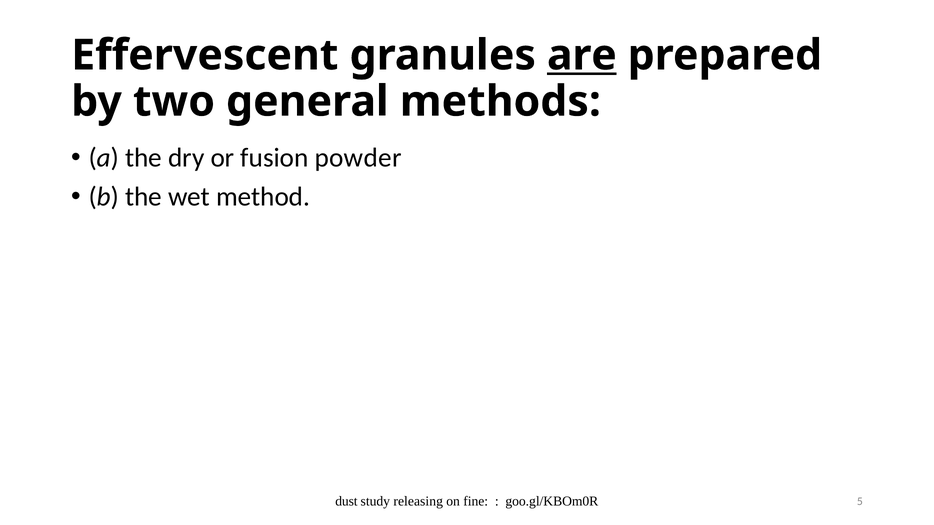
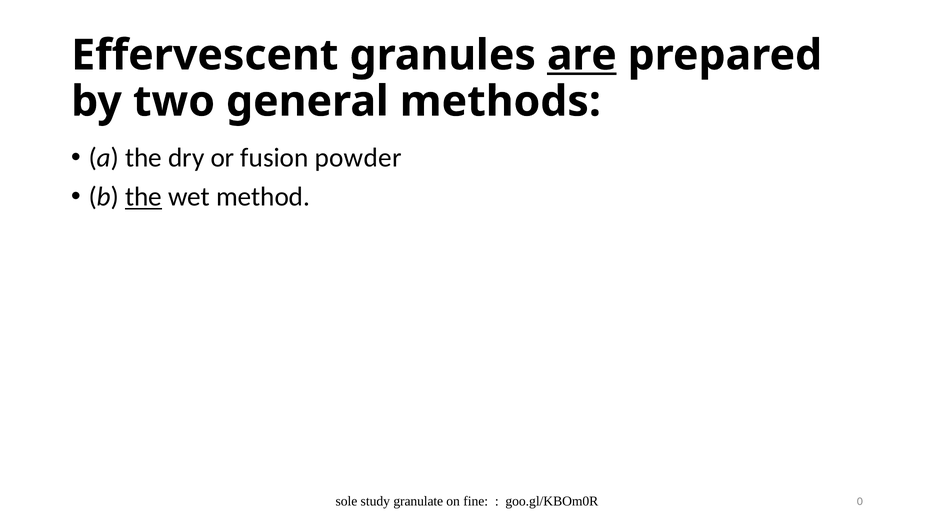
the at (144, 197) underline: none -> present
dust: dust -> sole
releasing: releasing -> granulate
5: 5 -> 0
